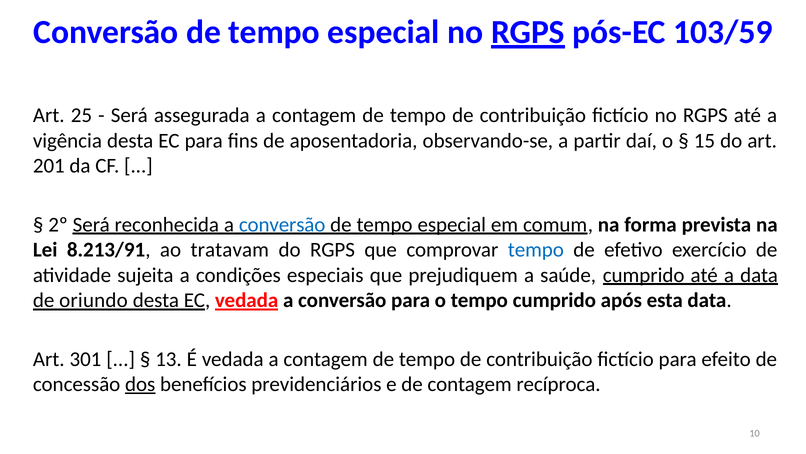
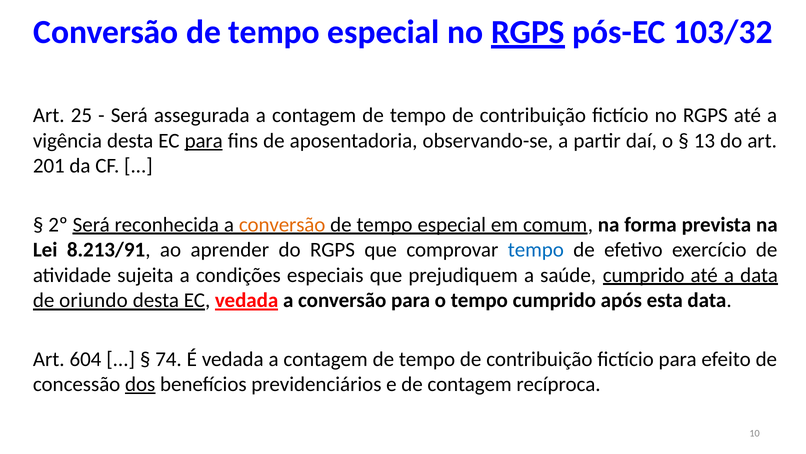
103/59: 103/59 -> 103/32
para at (204, 140) underline: none -> present
15: 15 -> 13
conversão at (282, 224) colour: blue -> orange
tratavam: tratavam -> aprender
301: 301 -> 604
13: 13 -> 74
